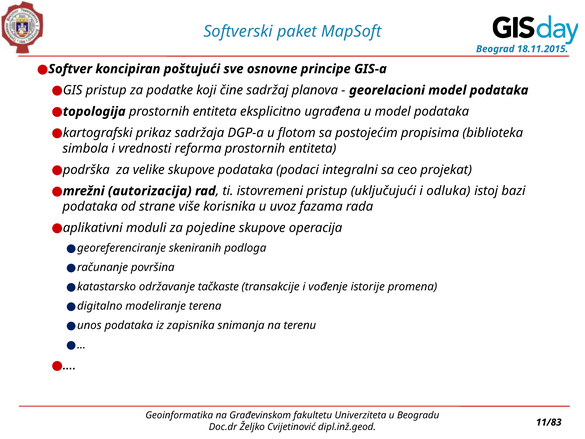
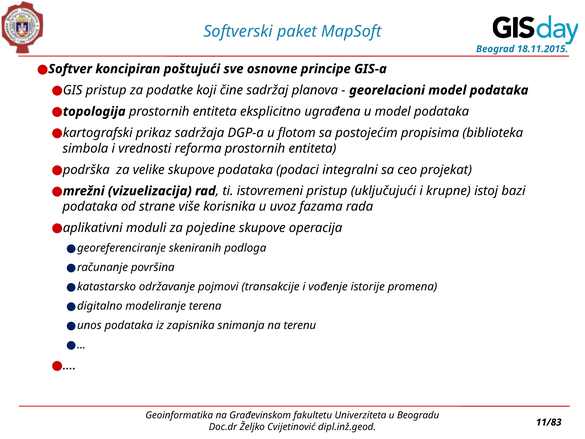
autorizacija: autorizacija -> vizuelizacija
odluka: odluka -> krupne
tačkaste: tačkaste -> pojmovi
